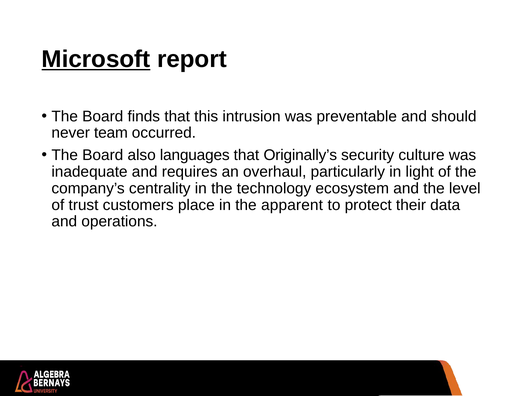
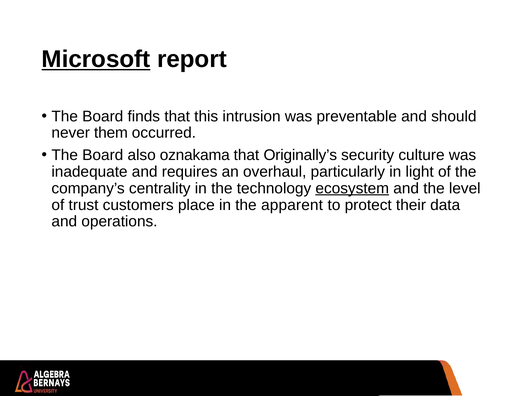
team: team -> them
languages: languages -> oznakama
ecosystem underline: none -> present
